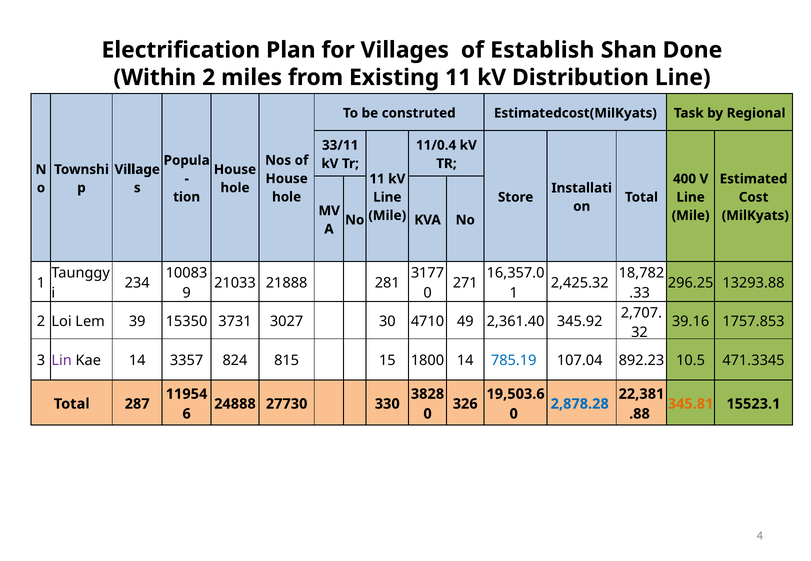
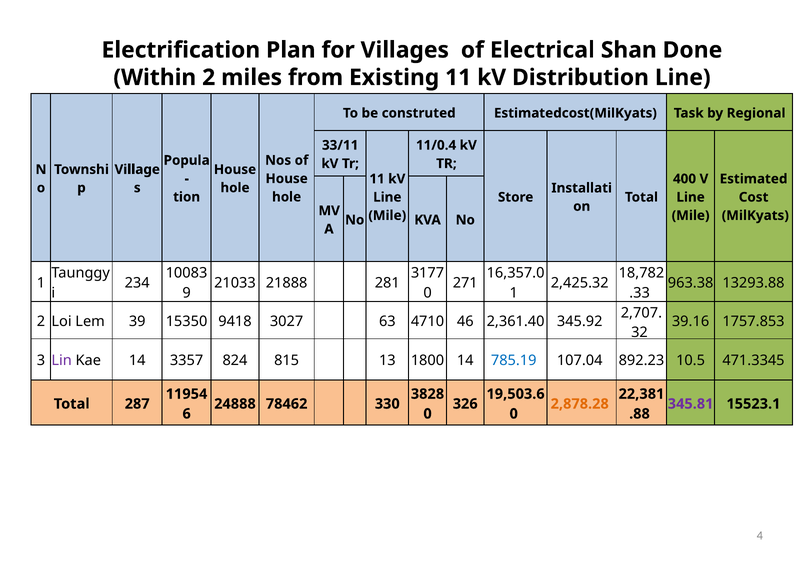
Establish: Establish -> Electrical
296.25: 296.25 -> 963.38
3731: 3731 -> 9418
30: 30 -> 63
49: 49 -> 46
15: 15 -> 13
27730: 27730 -> 78462
2,878.28 colour: blue -> orange
345.81 colour: orange -> purple
